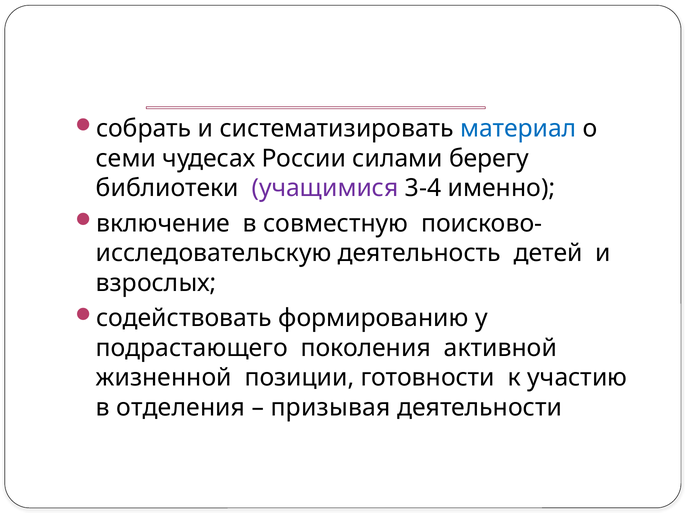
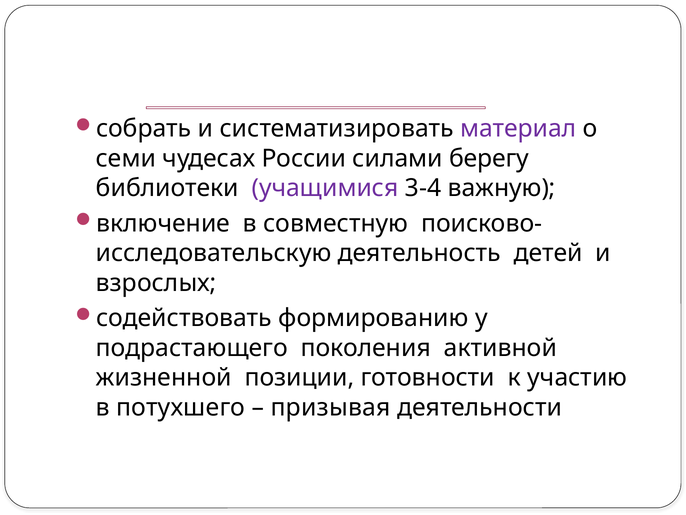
материал colour: blue -> purple
именно: именно -> важную
отделения: отделения -> потухшего
